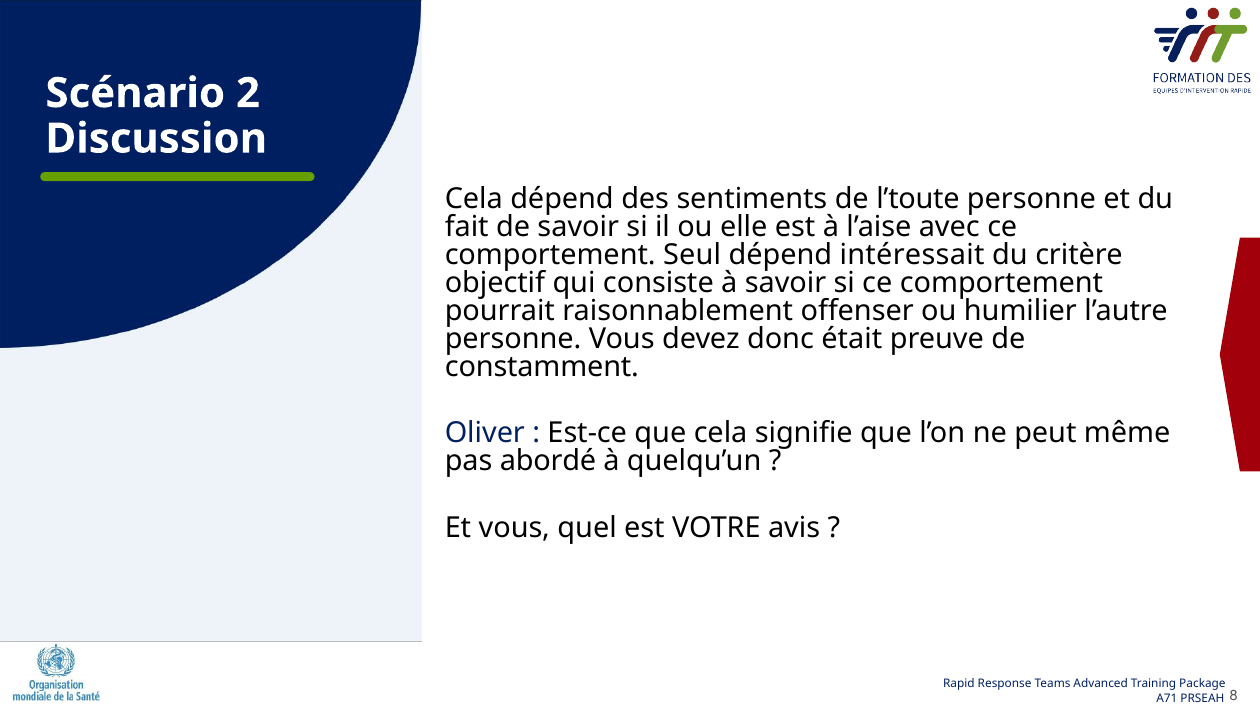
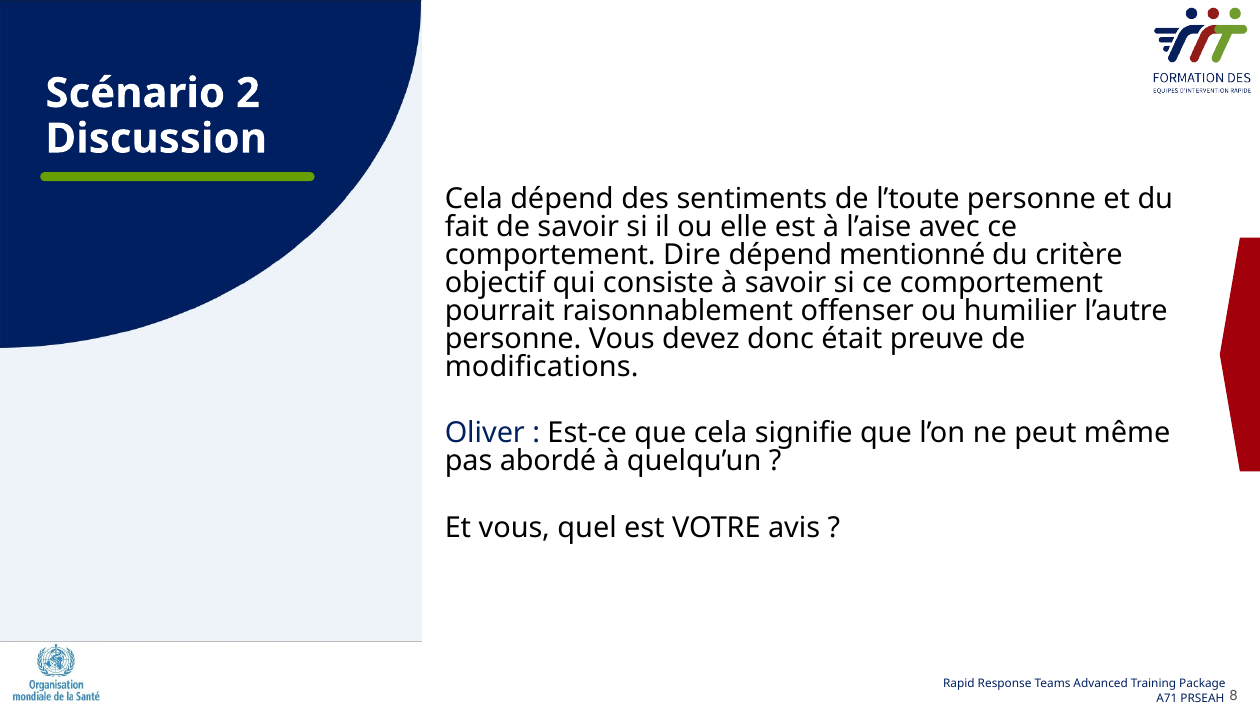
Seul: Seul -> Dire
intéressait: intéressait -> mentionné
constamment: constamment -> modifications
